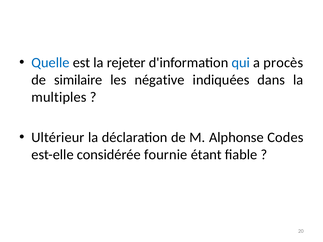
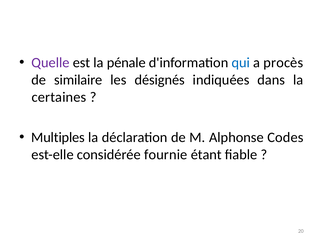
Quelle colour: blue -> purple
rejeter: rejeter -> pénale
négative: négative -> désignés
multiples: multiples -> certaines
Ultérieur: Ultérieur -> Multiples
